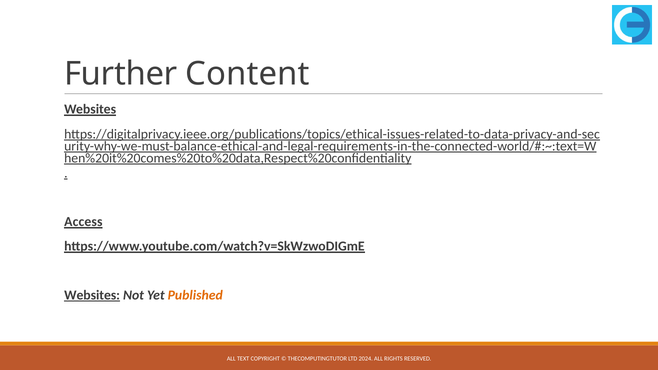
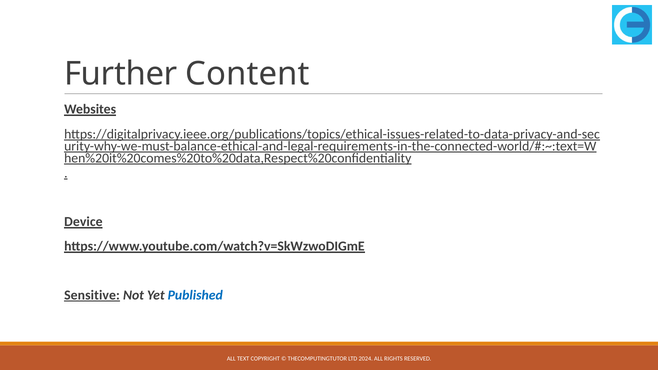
Access: Access -> Device
Websites at (92, 295): Websites -> Sensitive
Published colour: orange -> blue
